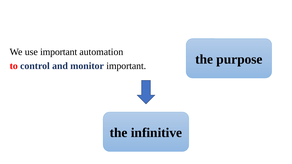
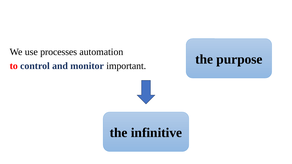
use important: important -> processes
